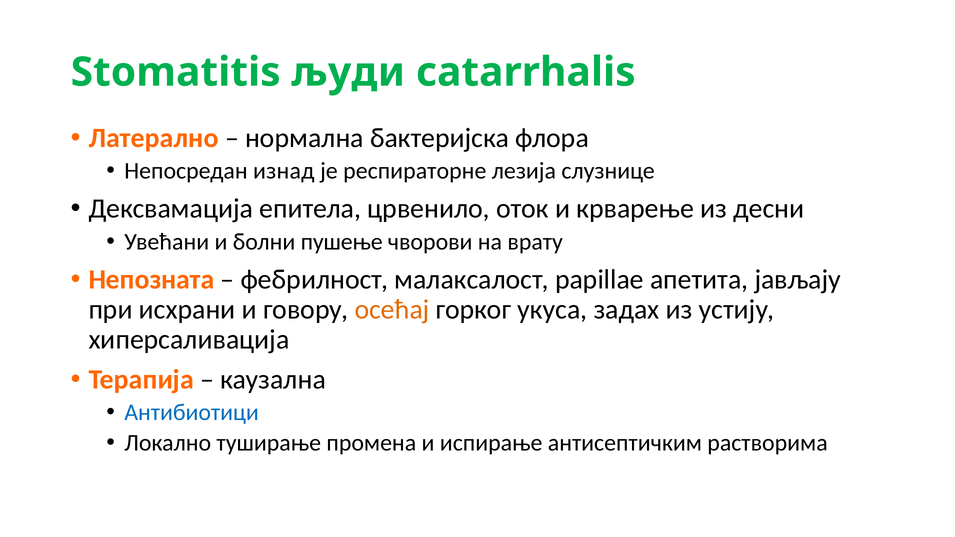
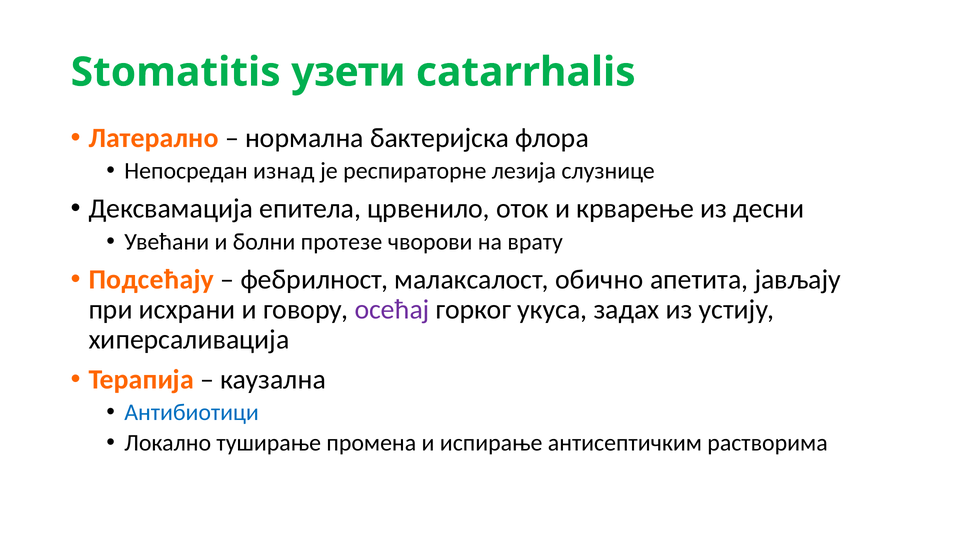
људи: људи -> узети
пушење: пушење -> протезе
Непозната: Непозната -> Подсећају
papillae: papillae -> обично
осећај colour: orange -> purple
